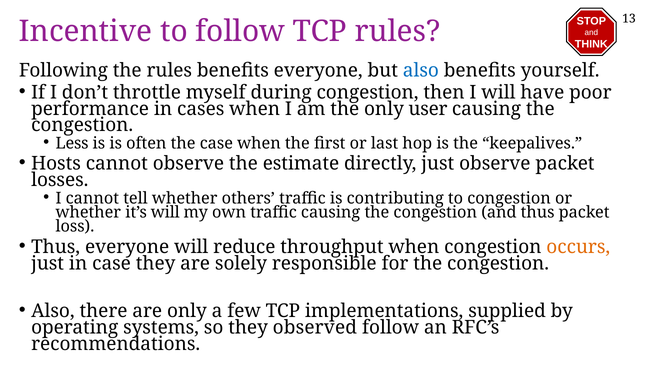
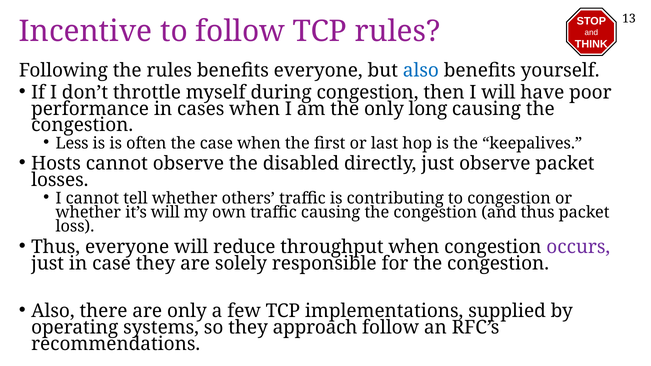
user: user -> long
estimate: estimate -> disabled
occurs colour: orange -> purple
observed: observed -> approach
